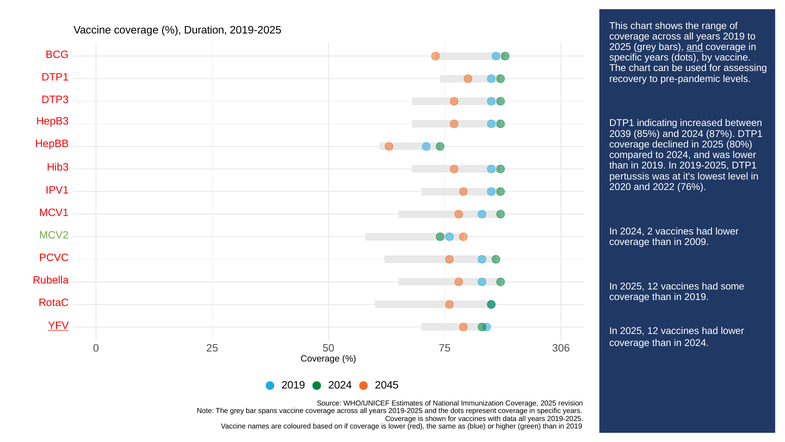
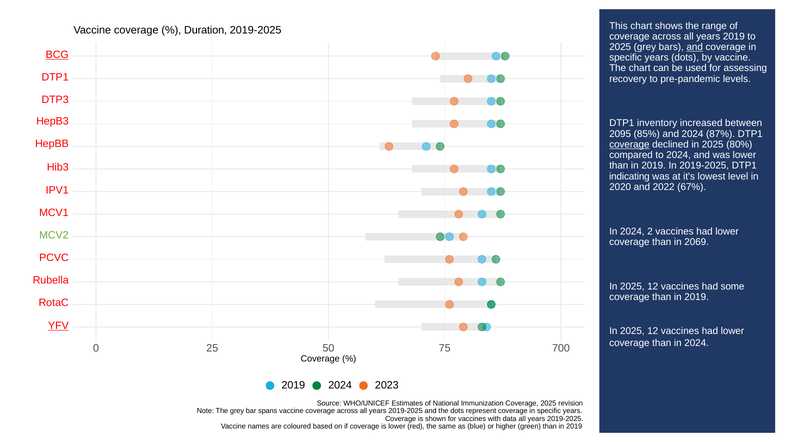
BCG underline: none -> present
indicating: indicating -> inventory
2039: 2039 -> 2095
coverage at (629, 144) underline: none -> present
pertussis: pertussis -> indicating
76%: 76% -> 67%
2009: 2009 -> 2069
306: 306 -> 700
2045: 2045 -> 2023
